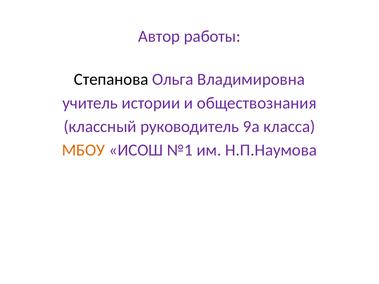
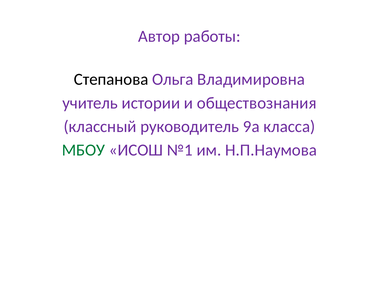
МБОУ colour: orange -> green
